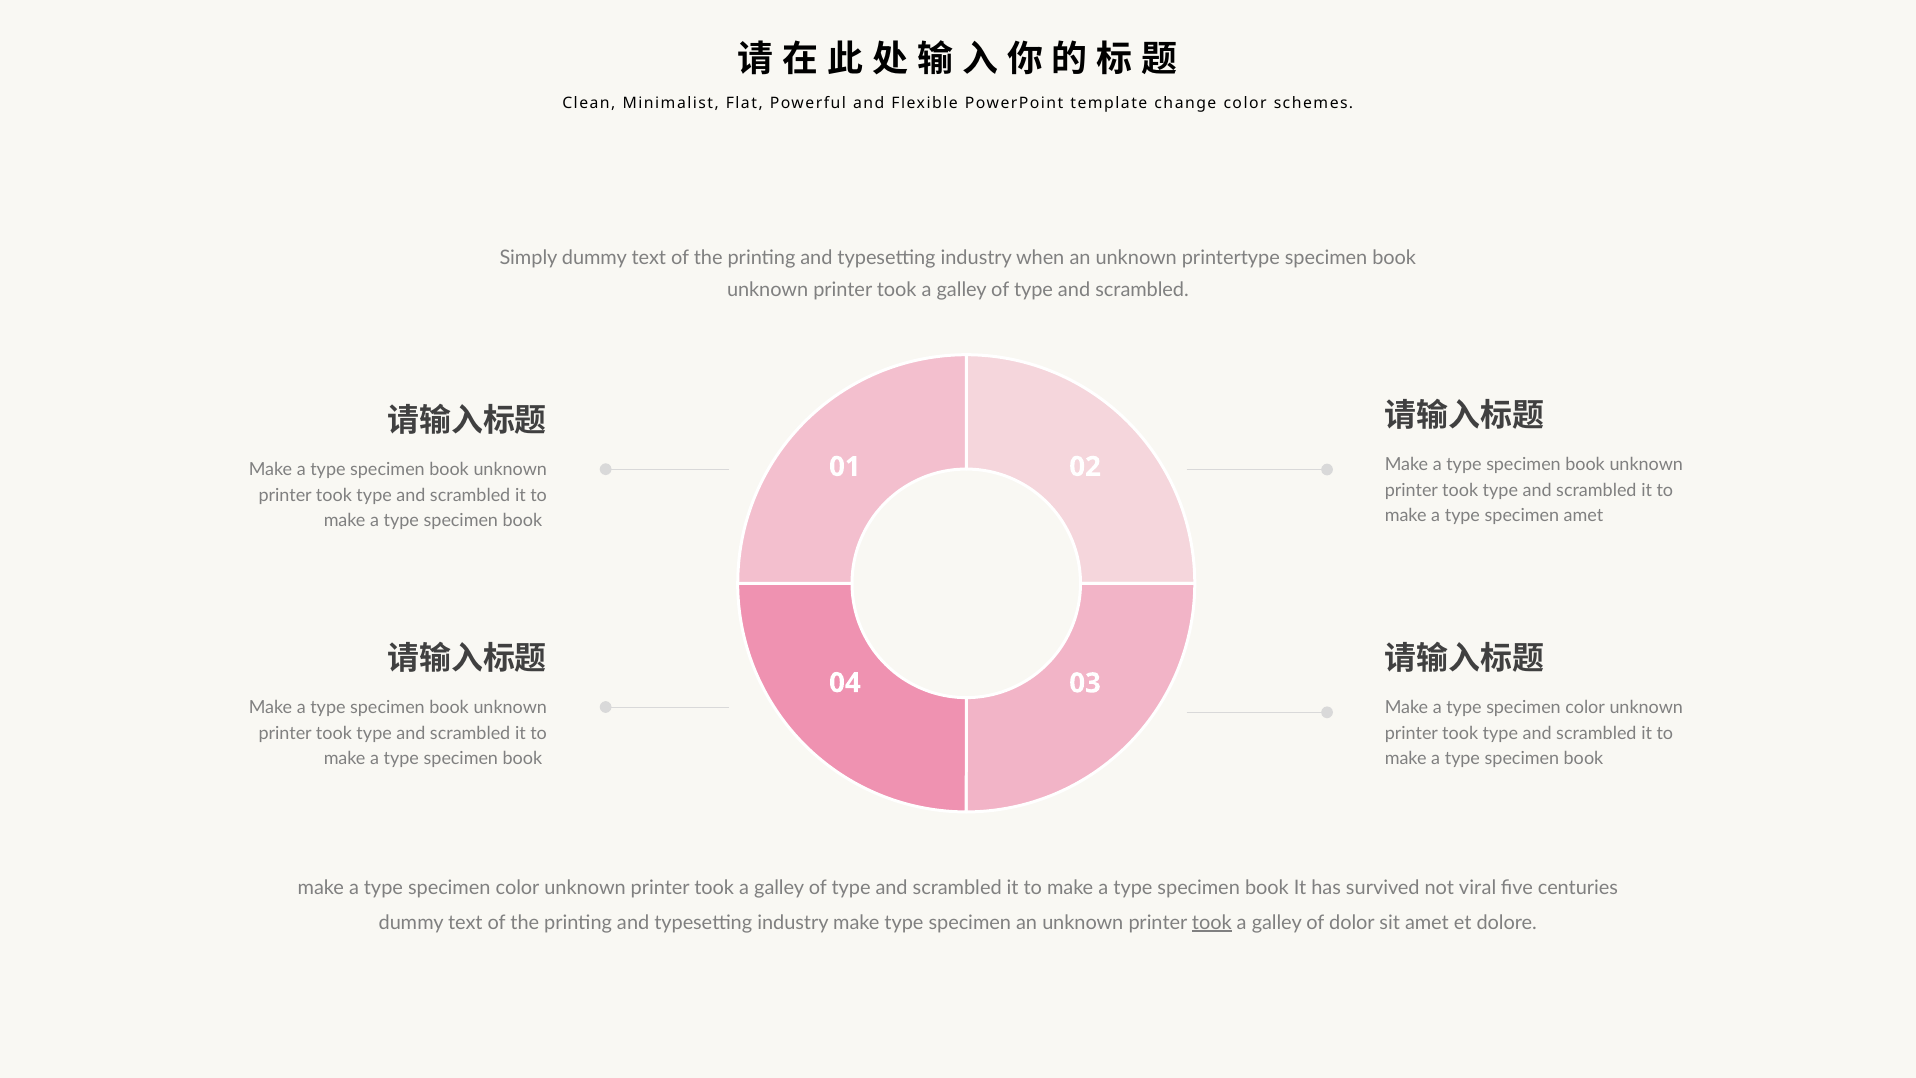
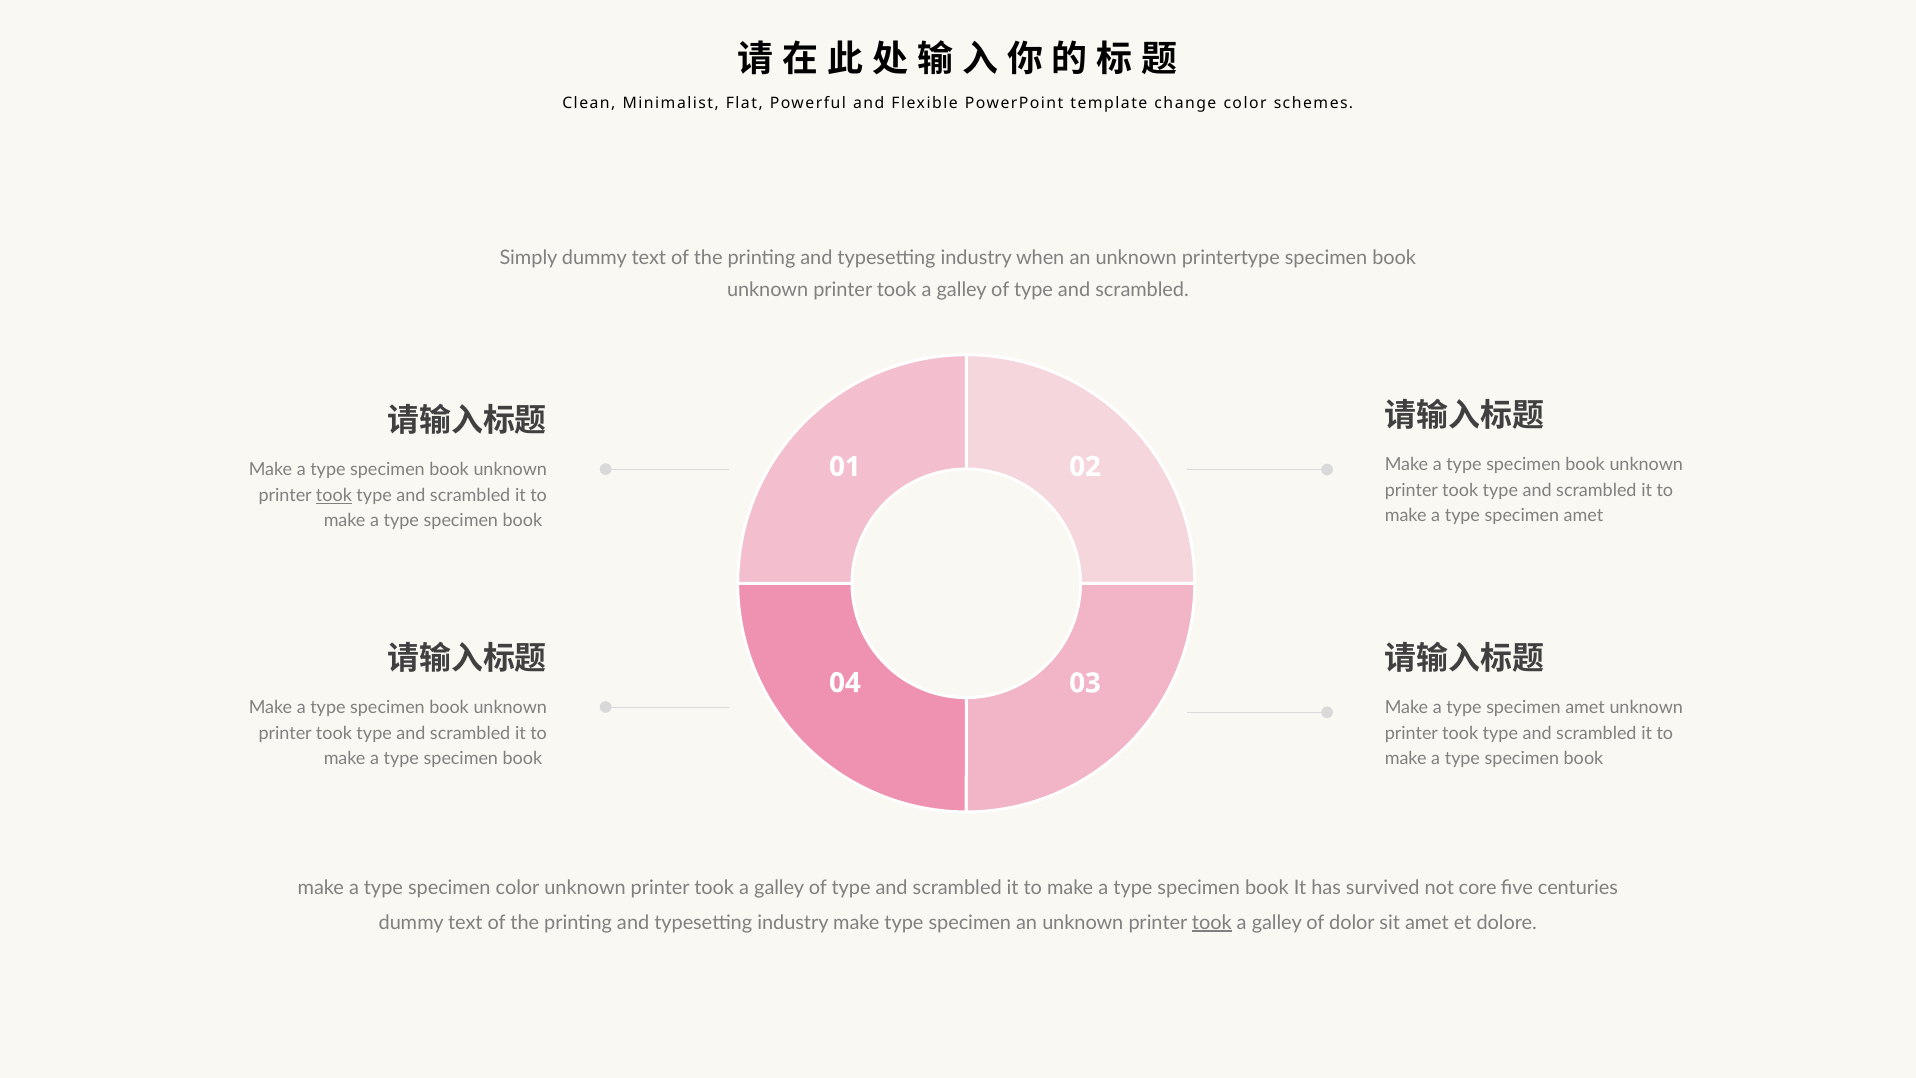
took at (334, 495) underline: none -> present
color at (1585, 708): color -> amet
viral: viral -> core
